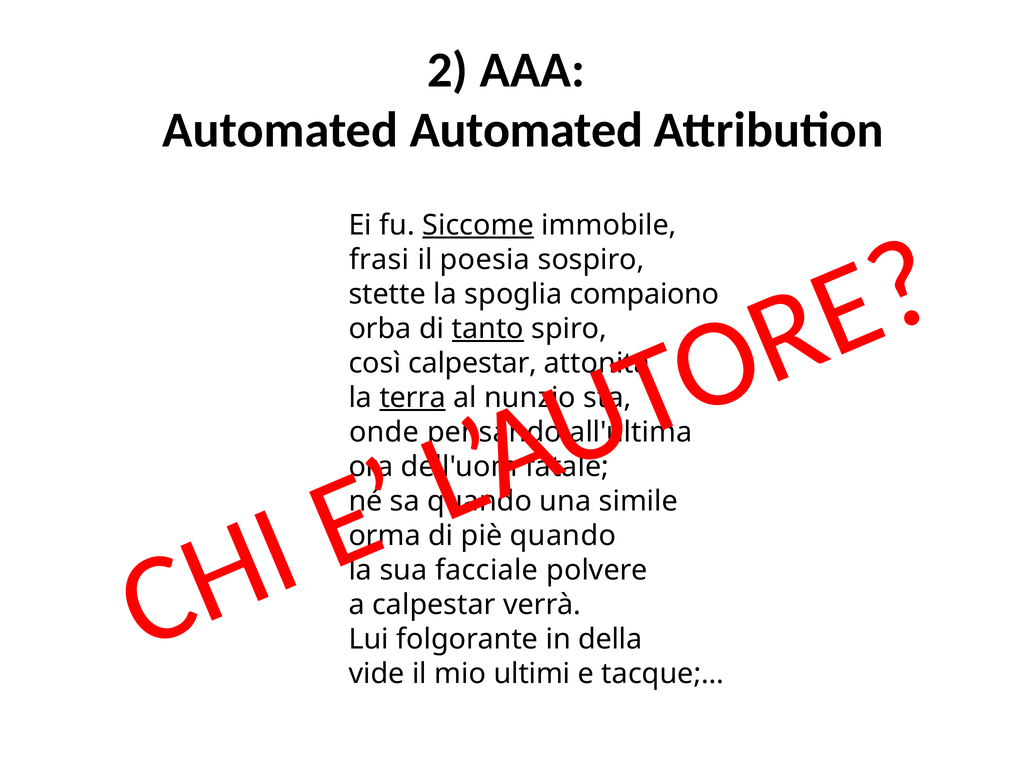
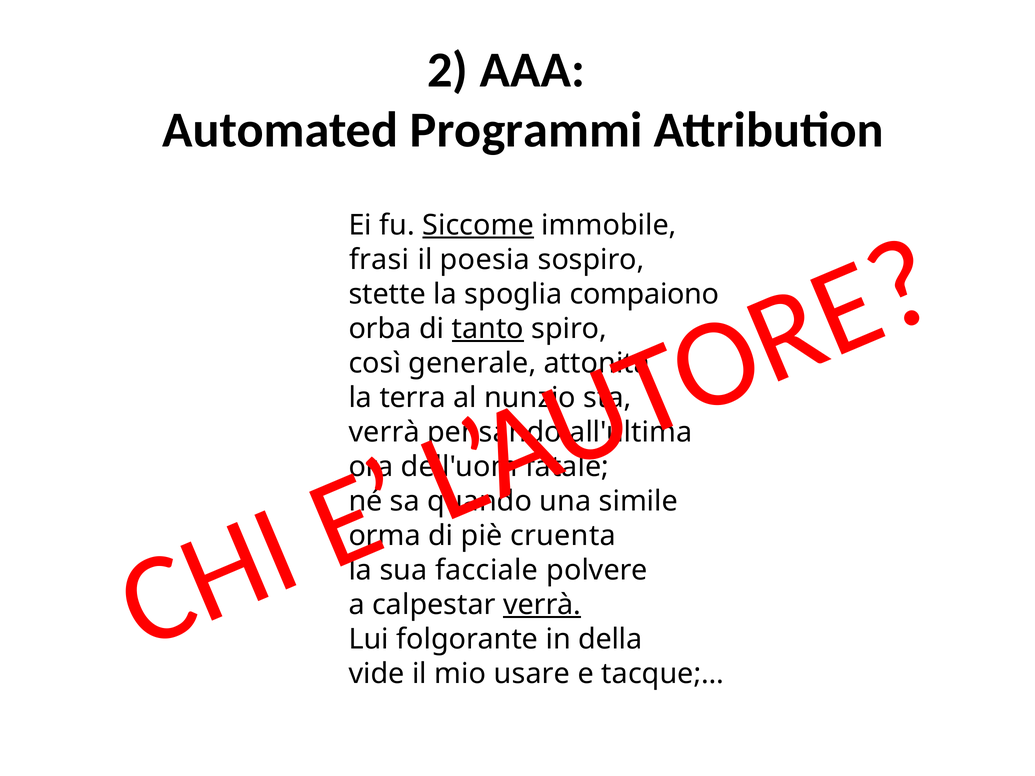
Automated Automated: Automated -> Programmi
così calpestar: calpestar -> generale
terra underline: present -> none
onde at (384, 432): onde -> verrà
quando at (563, 536): quando -> cruenta
verrà at (542, 605) underline: none -> present
ultimi: ultimi -> usare
